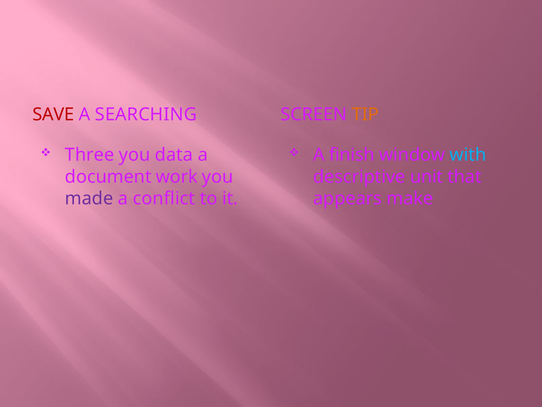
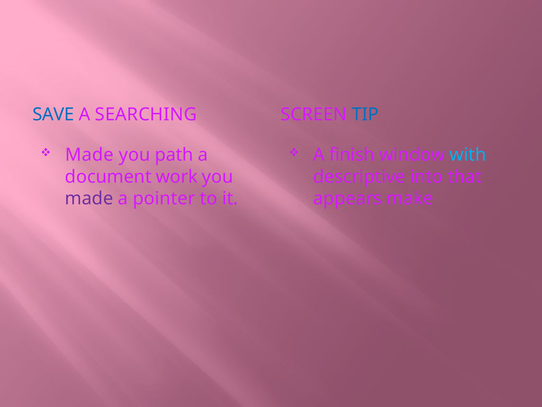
SAVE colour: red -> blue
TIP colour: orange -> blue
Three at (90, 155): Three -> Made
data: data -> path
unit: unit -> into
conflict: conflict -> pointer
